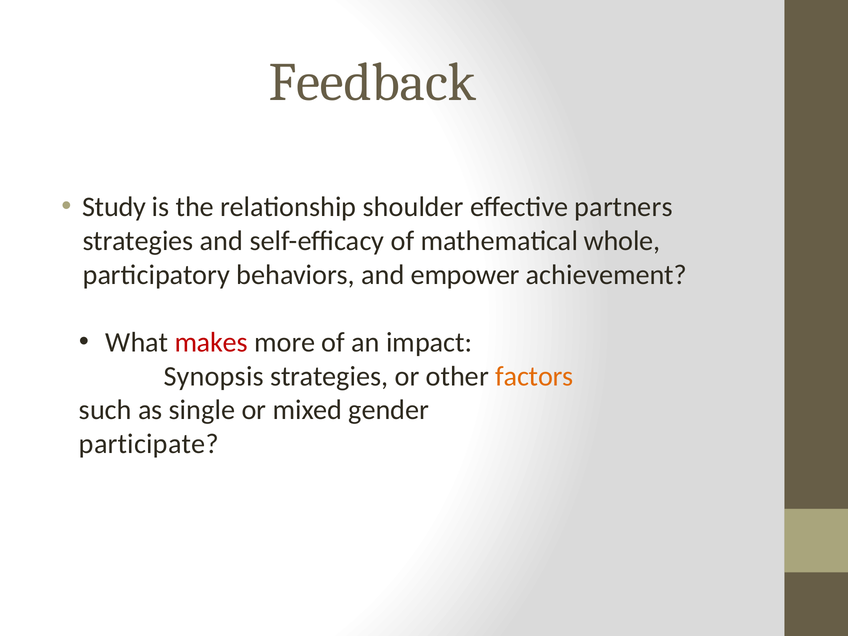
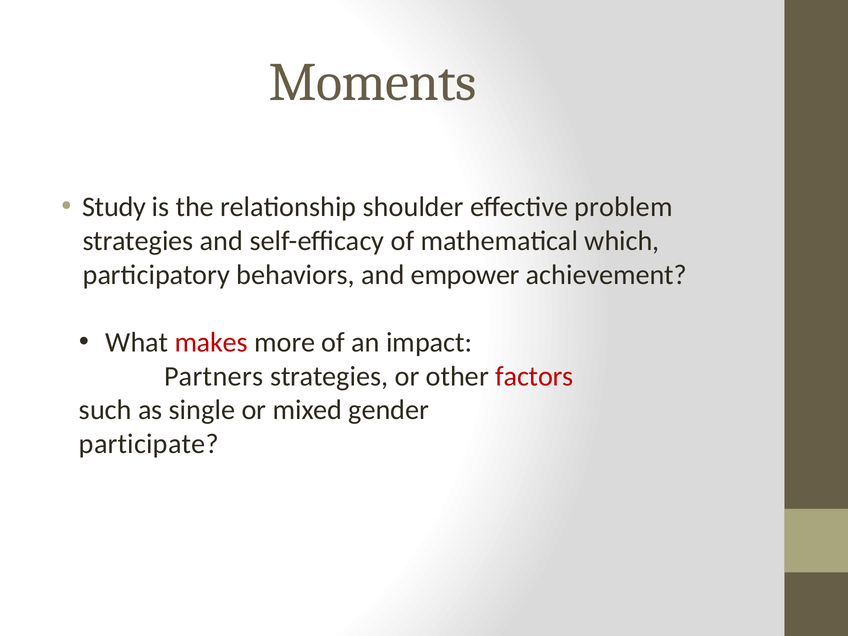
Feedback: Feedback -> Moments
partners: partners -> problem
whole: whole -> which
Synopsis: Synopsis -> Partners
factors colour: orange -> red
